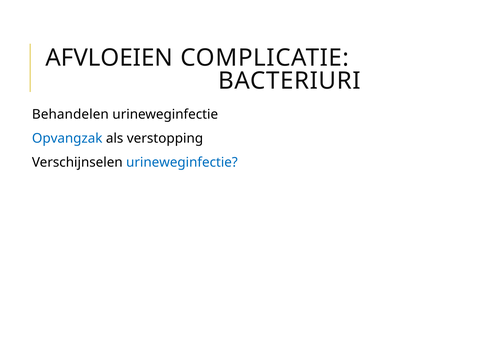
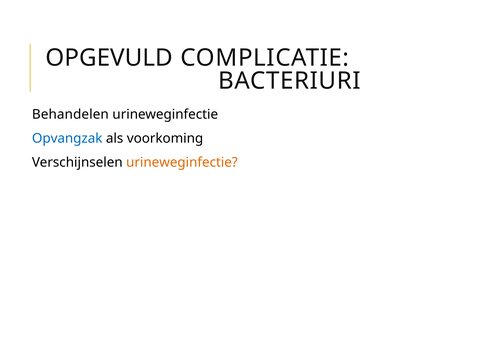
AFVLOEIEN: AFVLOEIEN -> OPGEVULD
verstopping: verstopping -> voorkoming
urineweginfectie at (182, 162) colour: blue -> orange
